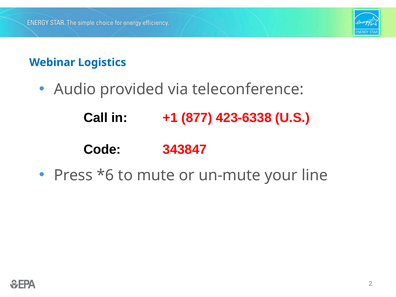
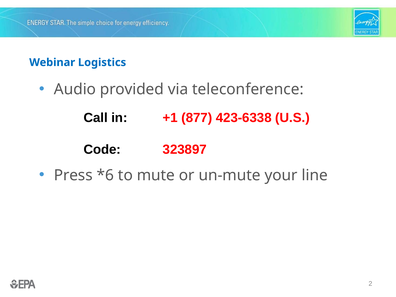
343847: 343847 -> 323897
